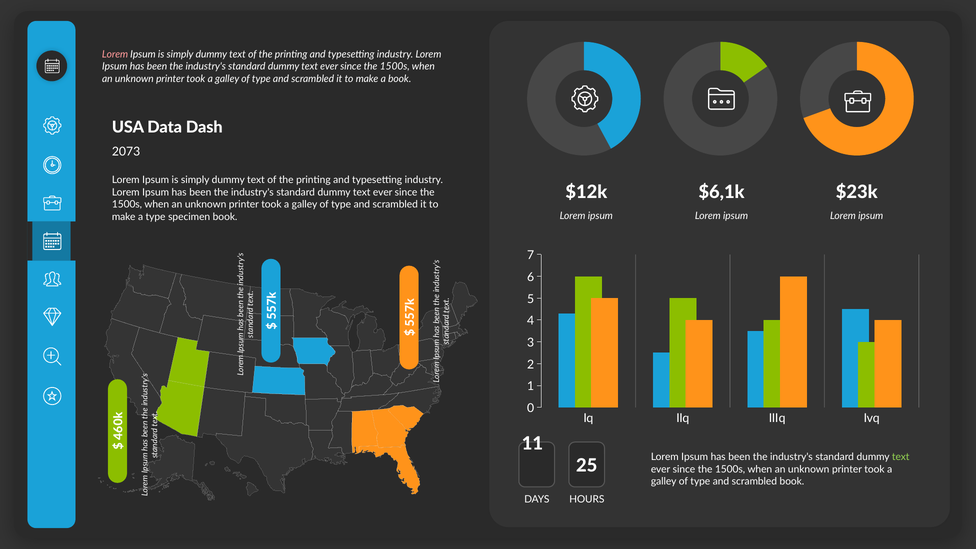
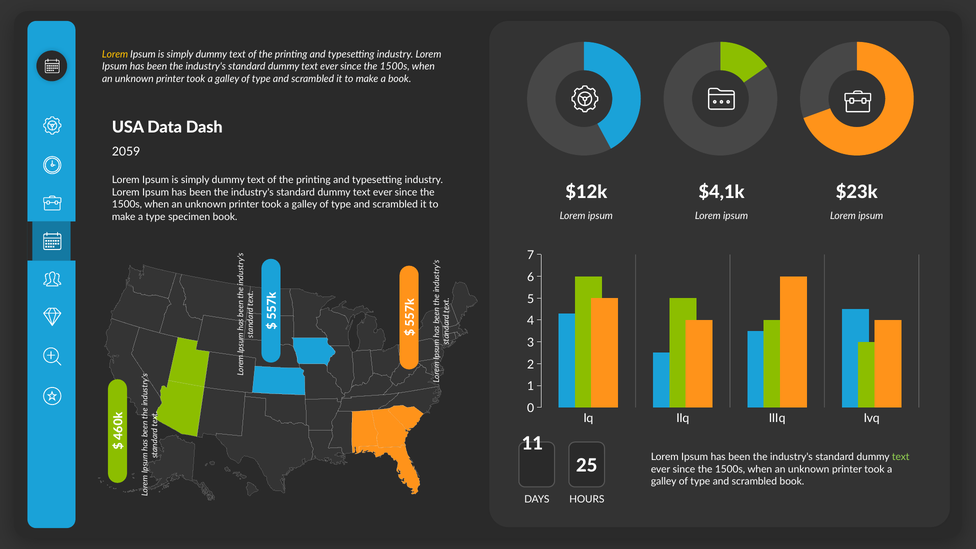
Lorem at (115, 54) colour: pink -> yellow
2073: 2073 -> 2059
$6,1k: $6,1k -> $4,1k
